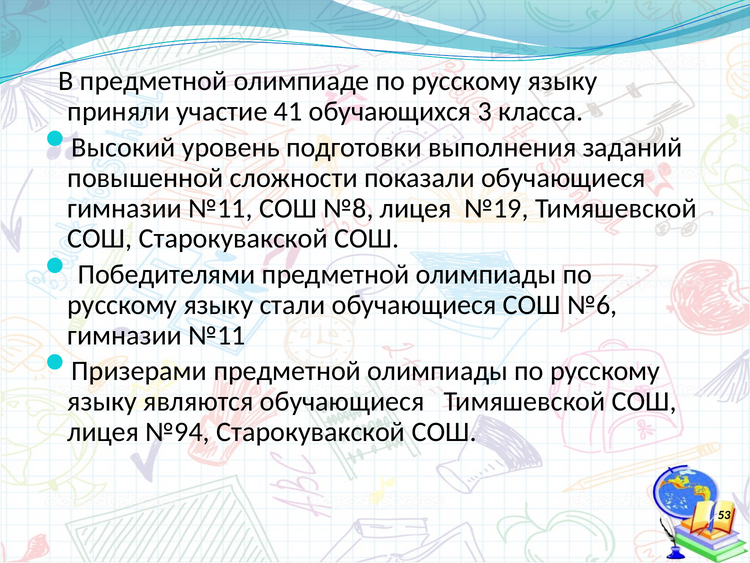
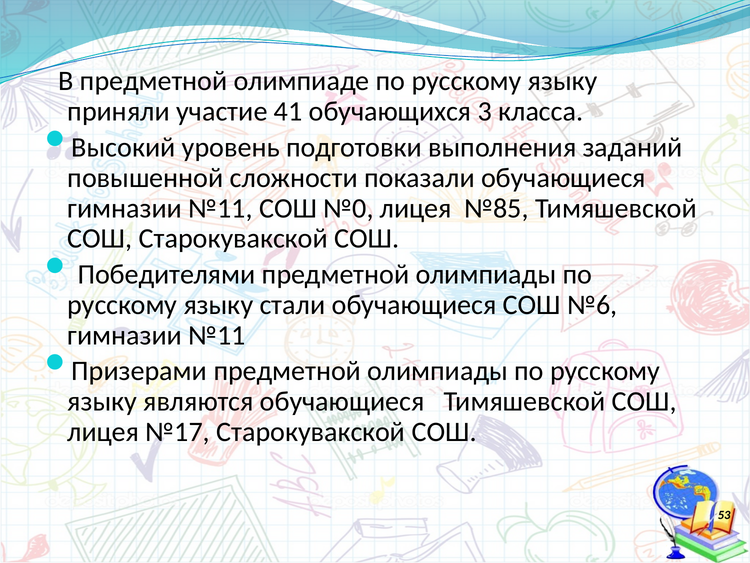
№8: №8 -> №0
№19: №19 -> №85
№94: №94 -> №17
